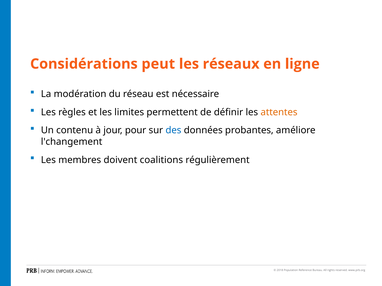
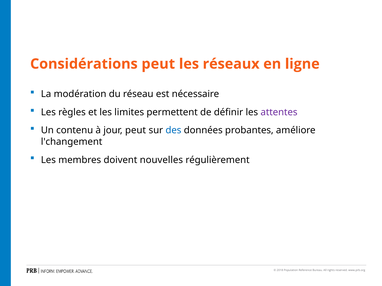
attentes colour: orange -> purple
jour pour: pour -> peut
coalitions: coalitions -> nouvelles
